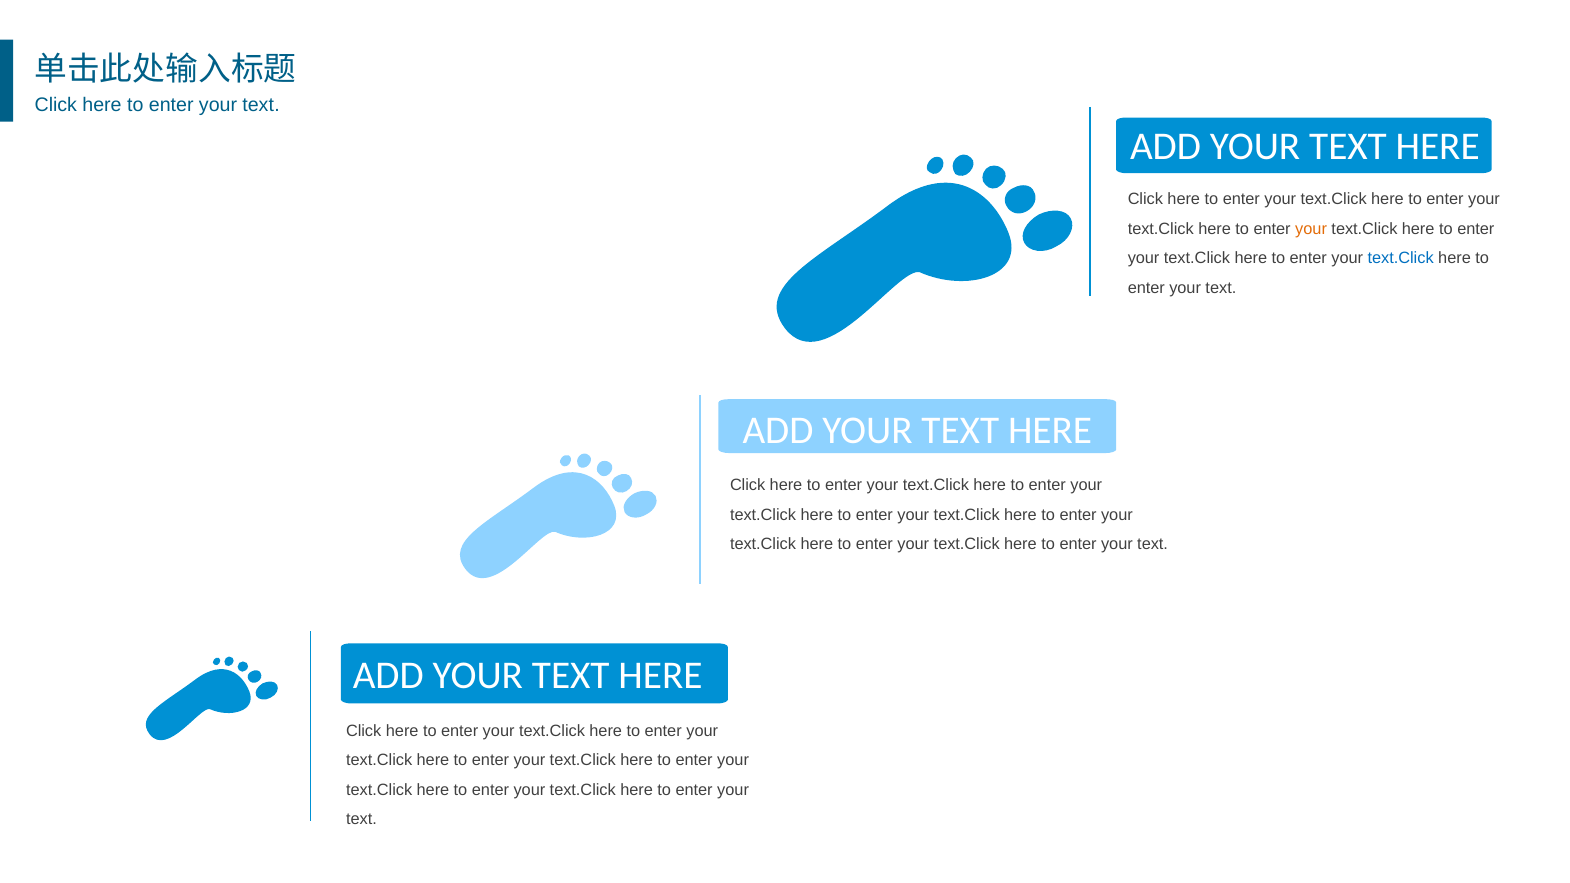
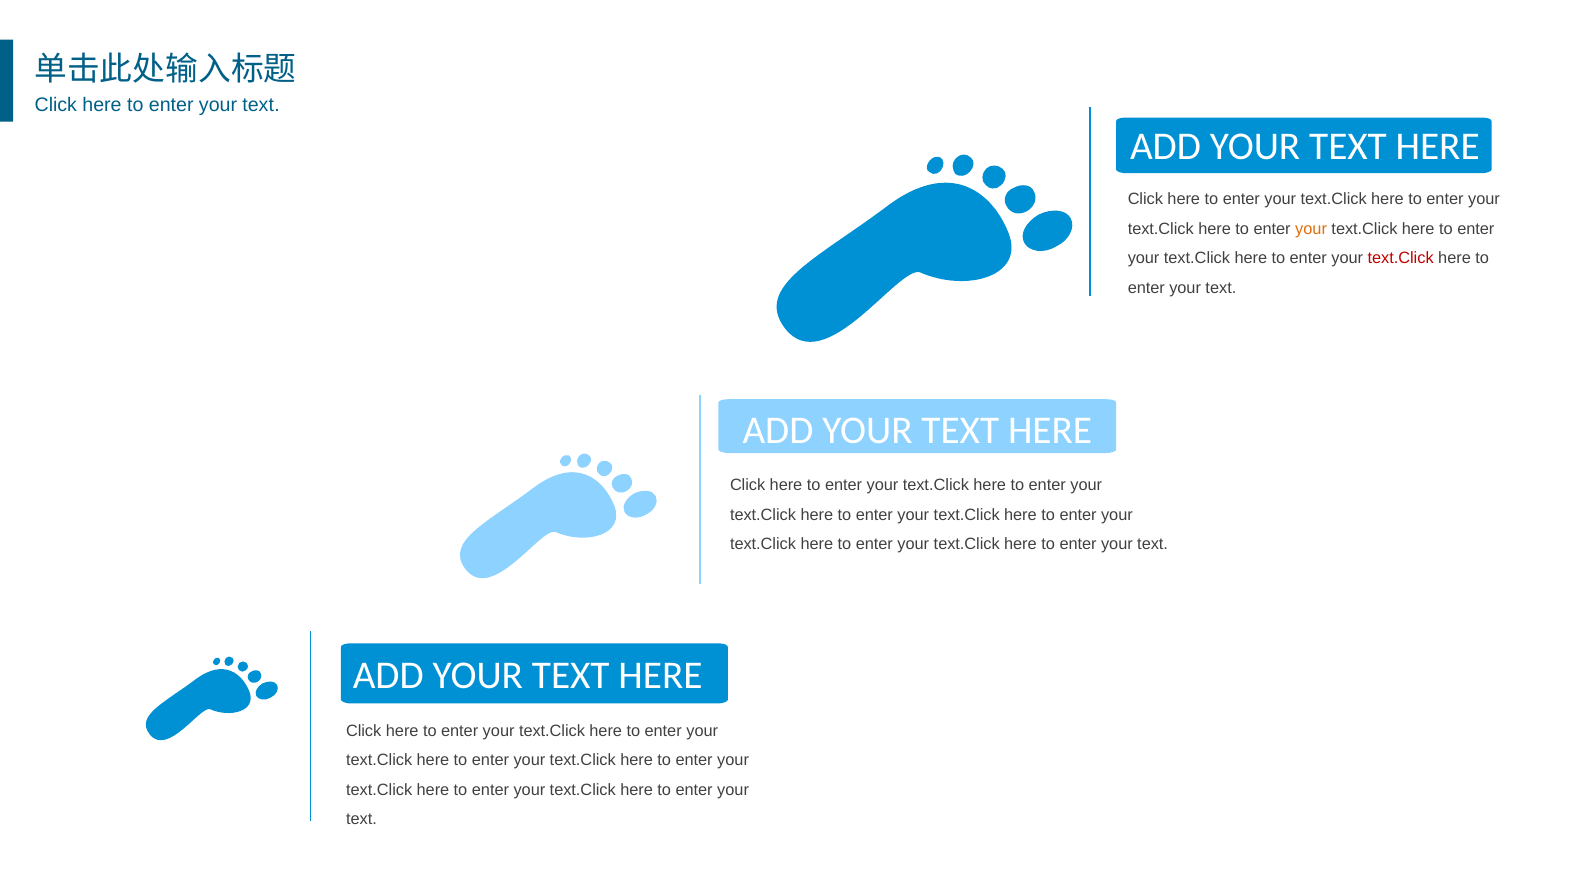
text.Click at (1401, 258) colour: blue -> red
